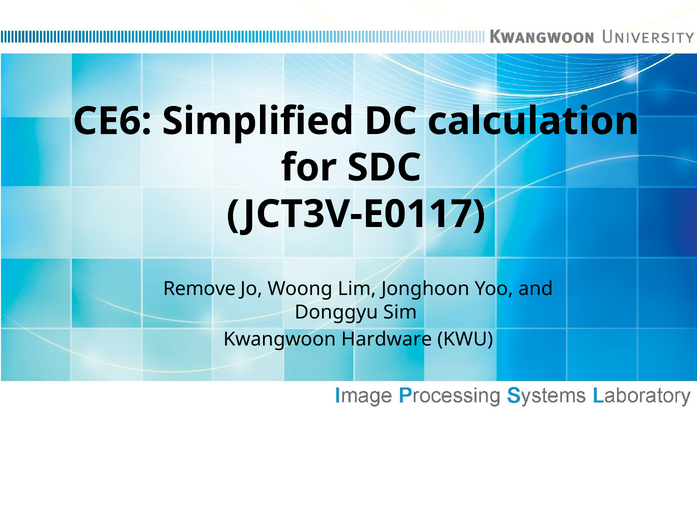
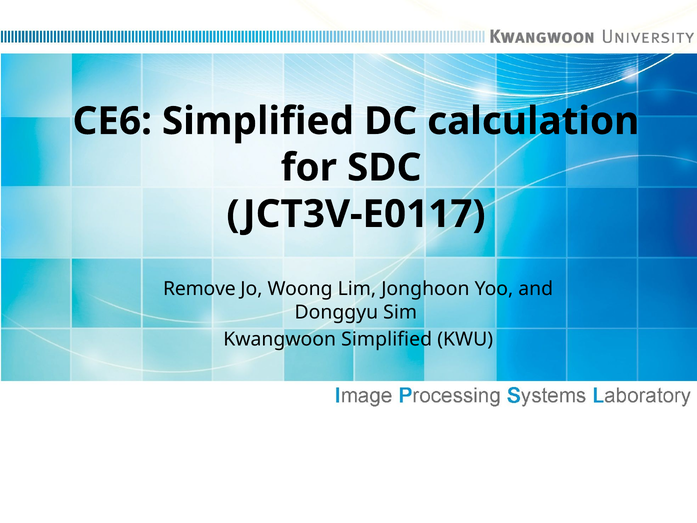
Kwangwoon Hardware: Hardware -> Simplified
